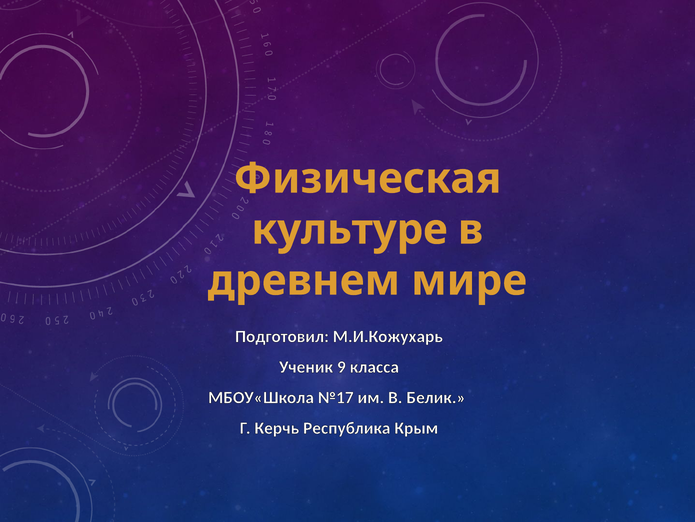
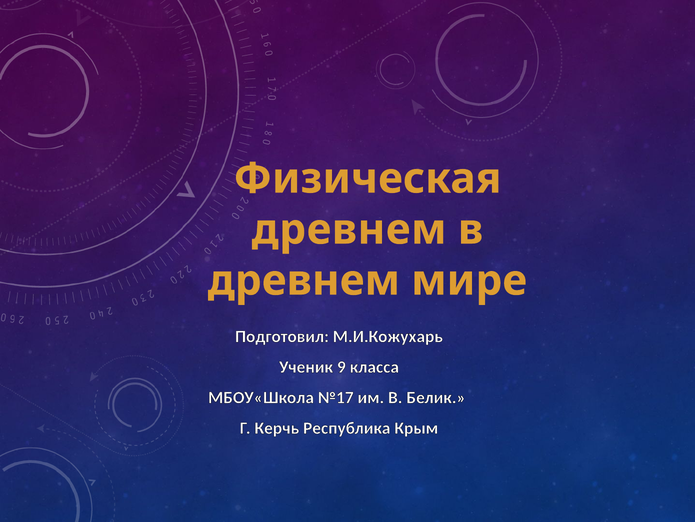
культуре at (350, 229): культуре -> древнем
